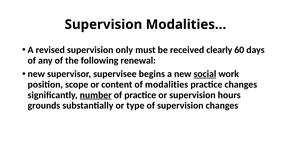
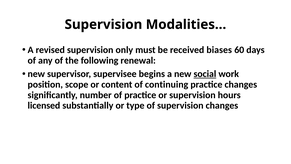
clearly: clearly -> biases
modalities: modalities -> continuing
number underline: present -> none
grounds: grounds -> licensed
